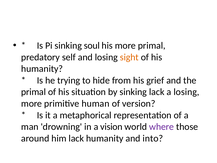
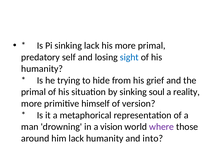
sinking soul: soul -> lack
sight colour: orange -> blue
sinking lack: lack -> soul
a losing: losing -> reality
human: human -> himself
